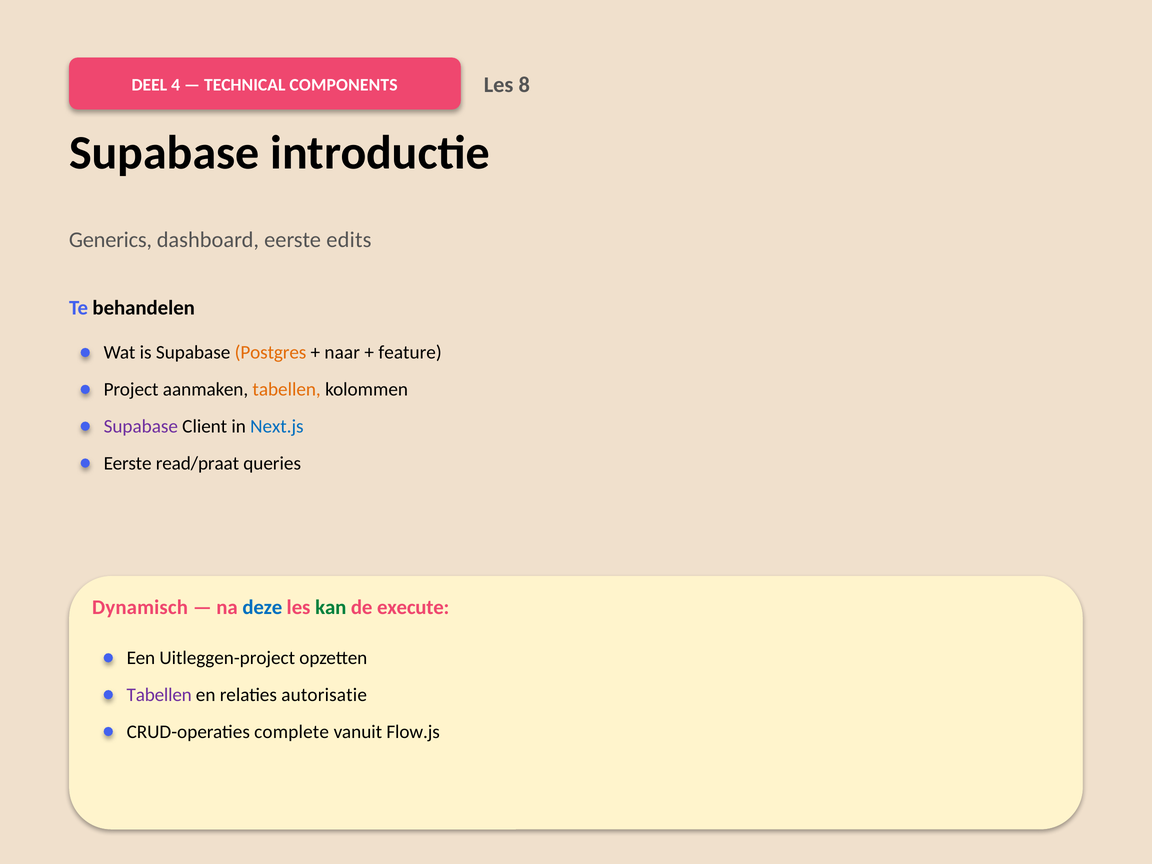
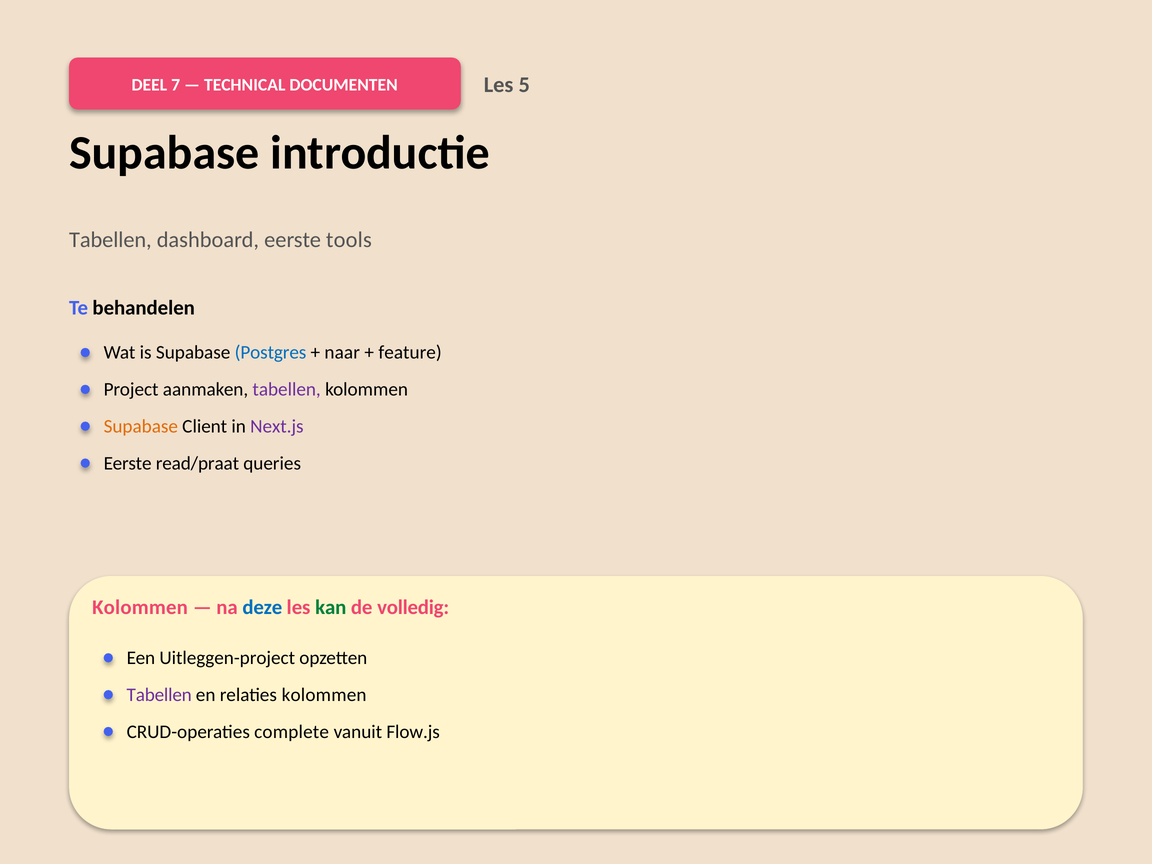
4: 4 -> 7
COMPONENTS: COMPONENTS -> DOCUMENTEN
8: 8 -> 5
Generics at (110, 240): Generics -> Tabellen
edits: edits -> tools
Postgres colour: orange -> blue
tabellen at (287, 390) colour: orange -> purple
Supabase at (141, 426) colour: purple -> orange
Next.js colour: blue -> purple
Dynamisch at (140, 607): Dynamisch -> Kolommen
execute: execute -> volledig
relaties autorisatie: autorisatie -> kolommen
